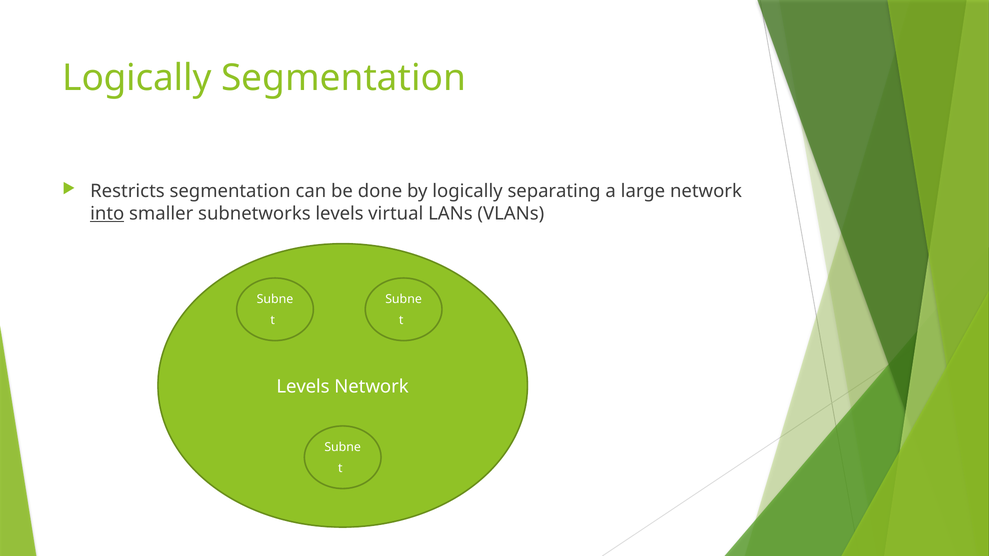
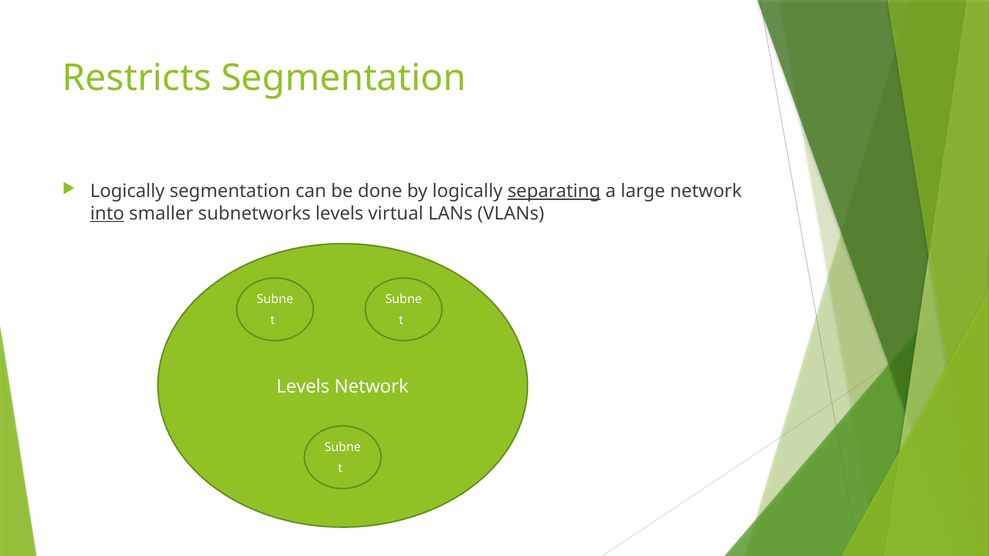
Logically at (137, 78): Logically -> Restricts
Restricts at (127, 191): Restricts -> Logically
separating underline: none -> present
